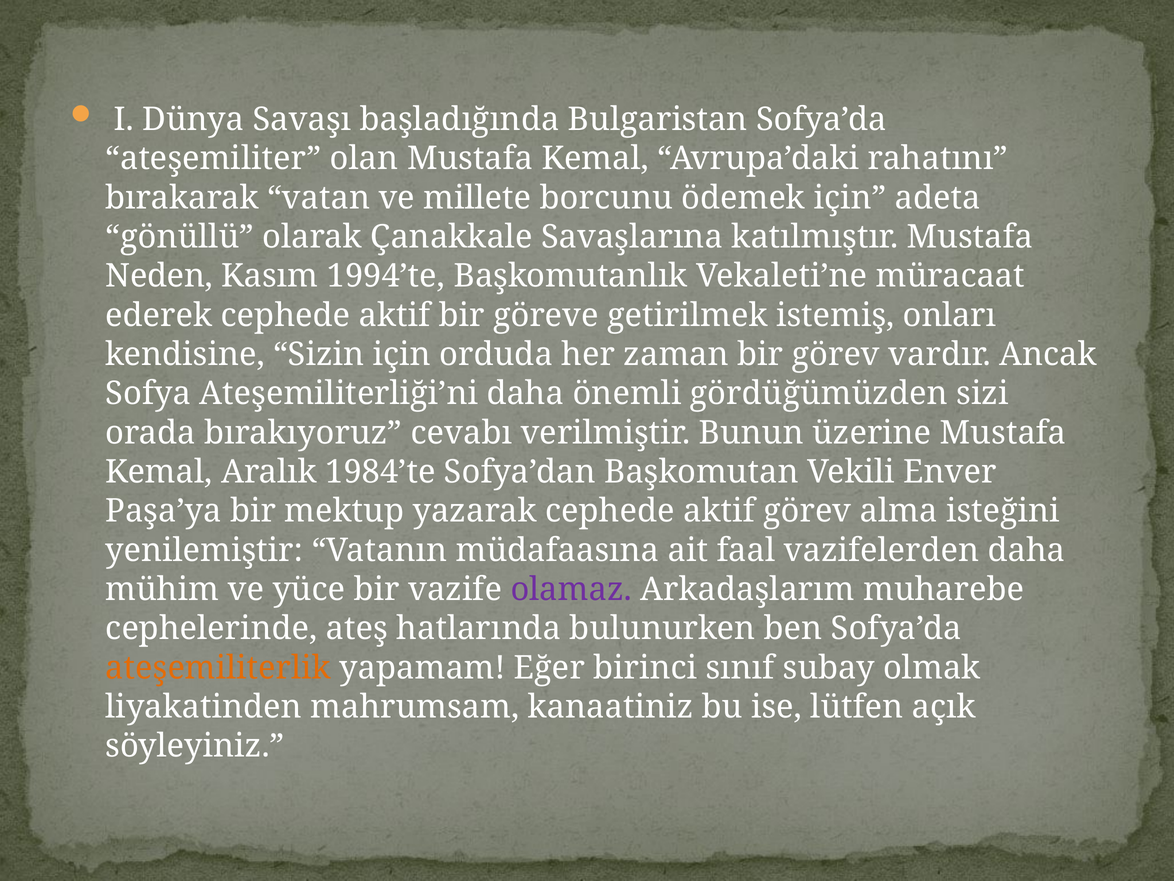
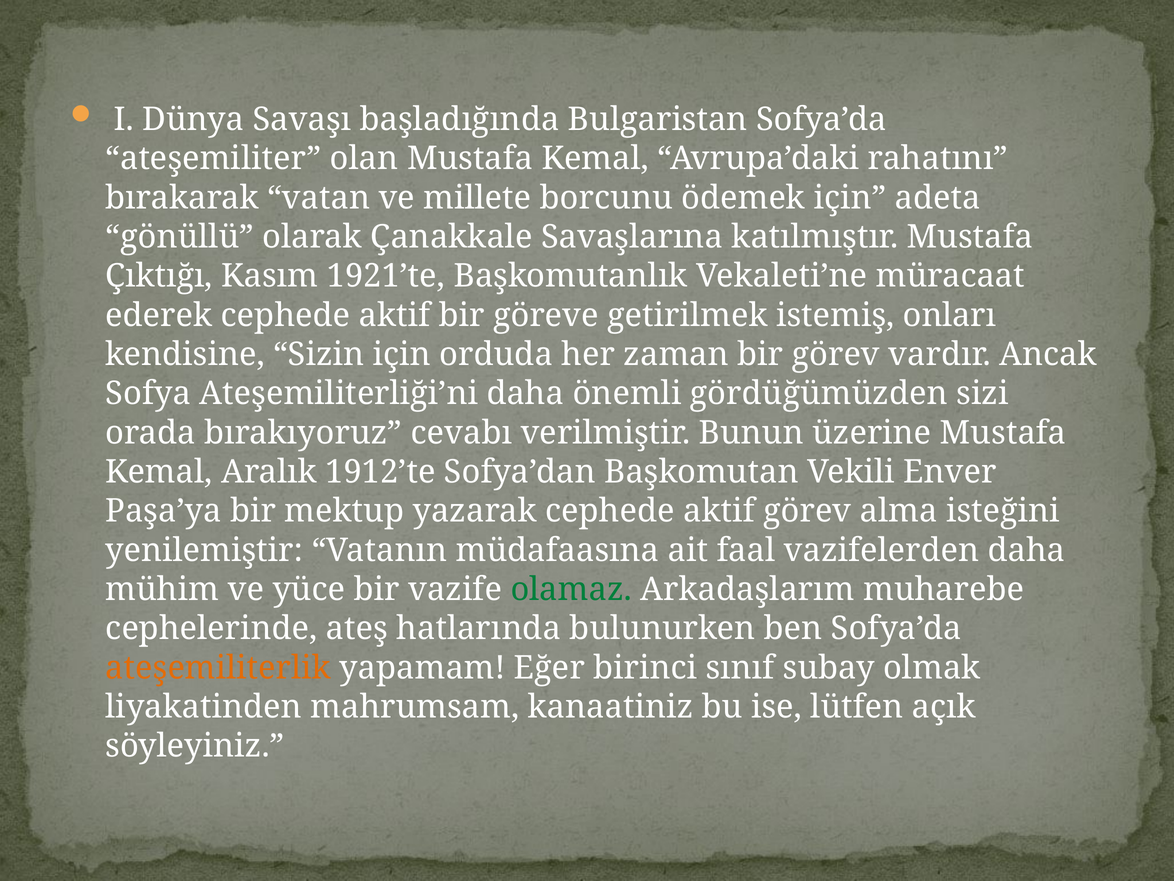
Neden: Neden -> Çıktığı
1994’te: 1994’te -> 1921’te
1984’te: 1984’te -> 1912’te
olamaz colour: purple -> green
